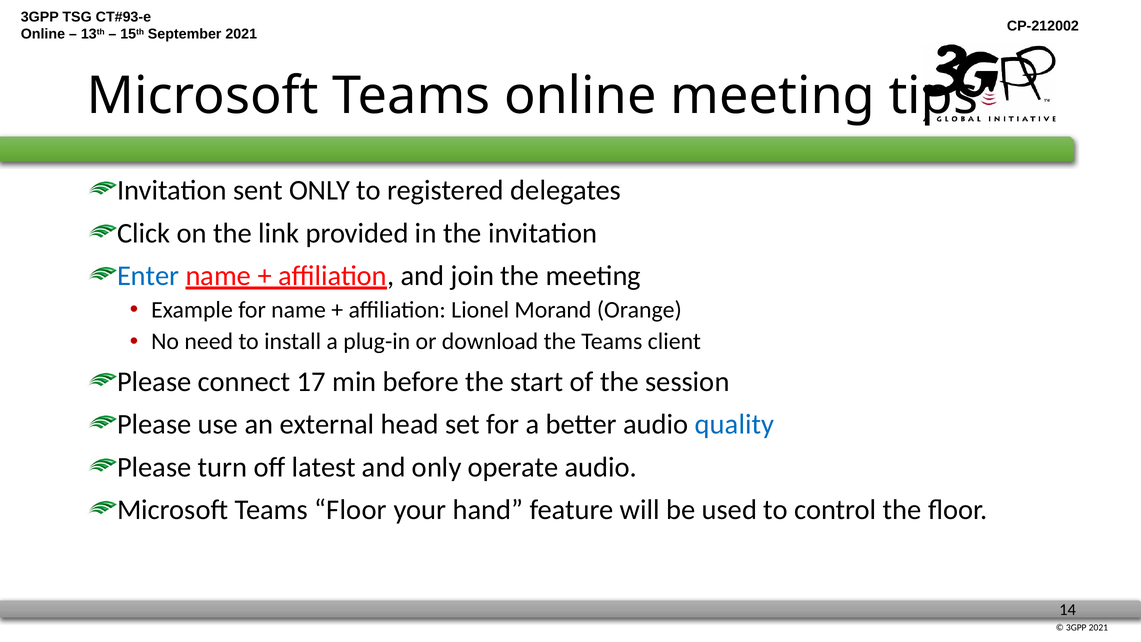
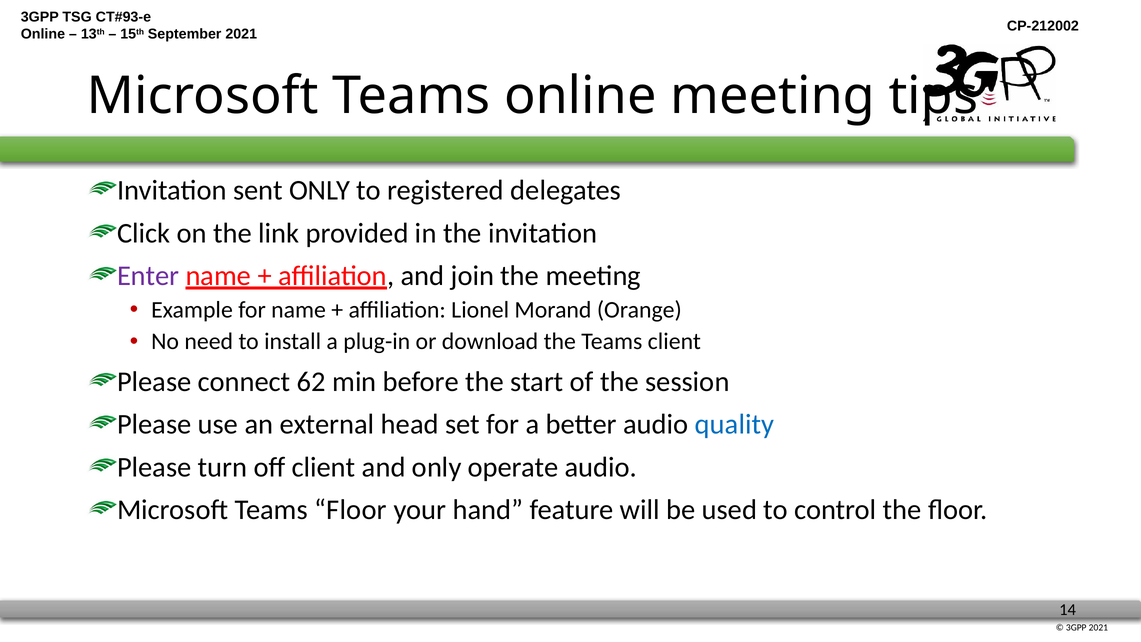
Enter colour: blue -> purple
17: 17 -> 62
off latest: latest -> client
